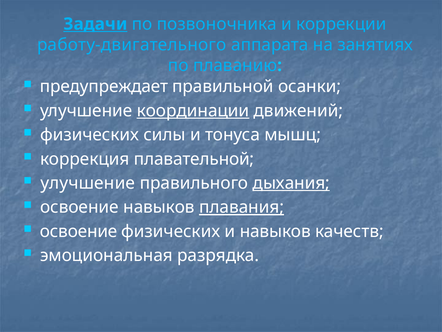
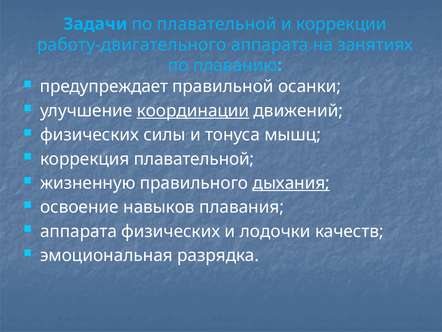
Задачи underline: present -> none
по позвоночника: позвоночника -> плавательной
улучшение at (88, 183): улучшение -> жизненную
плавания underline: present -> none
освоение at (79, 231): освоение -> аппарата
и навыков: навыков -> лодочки
